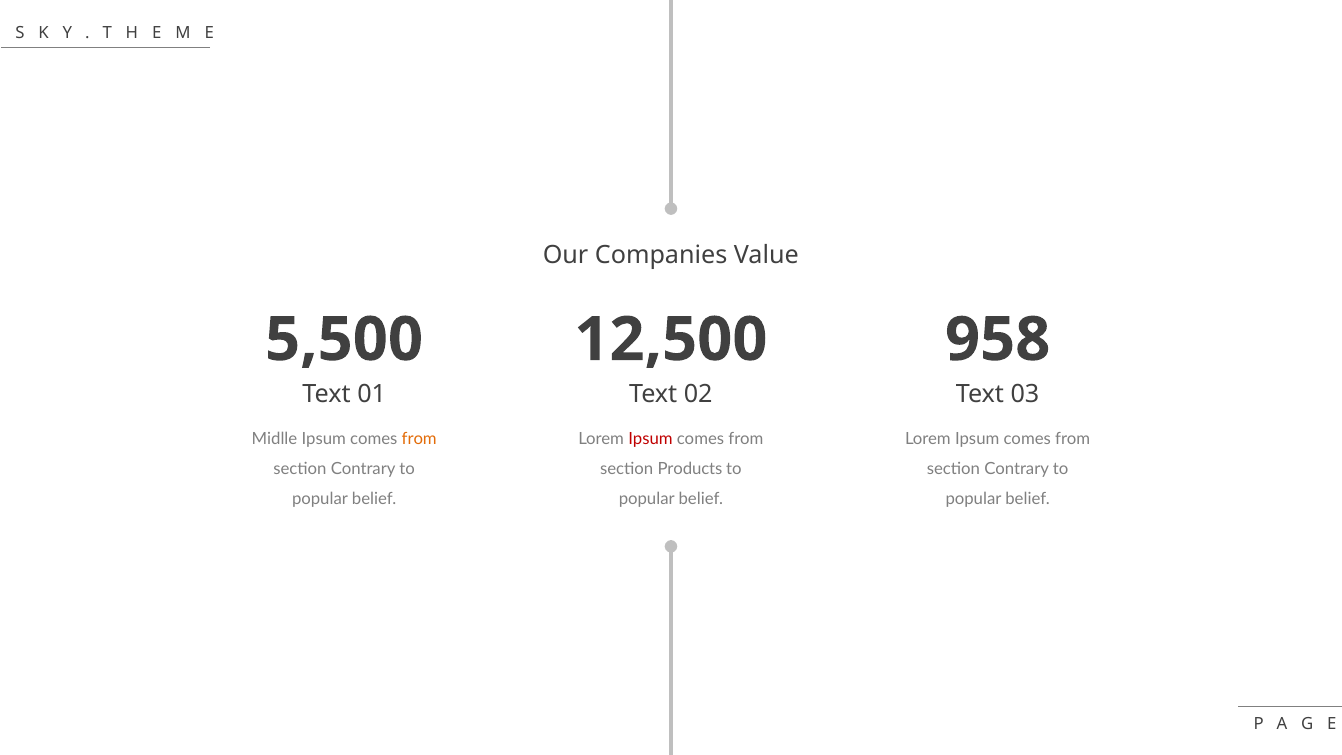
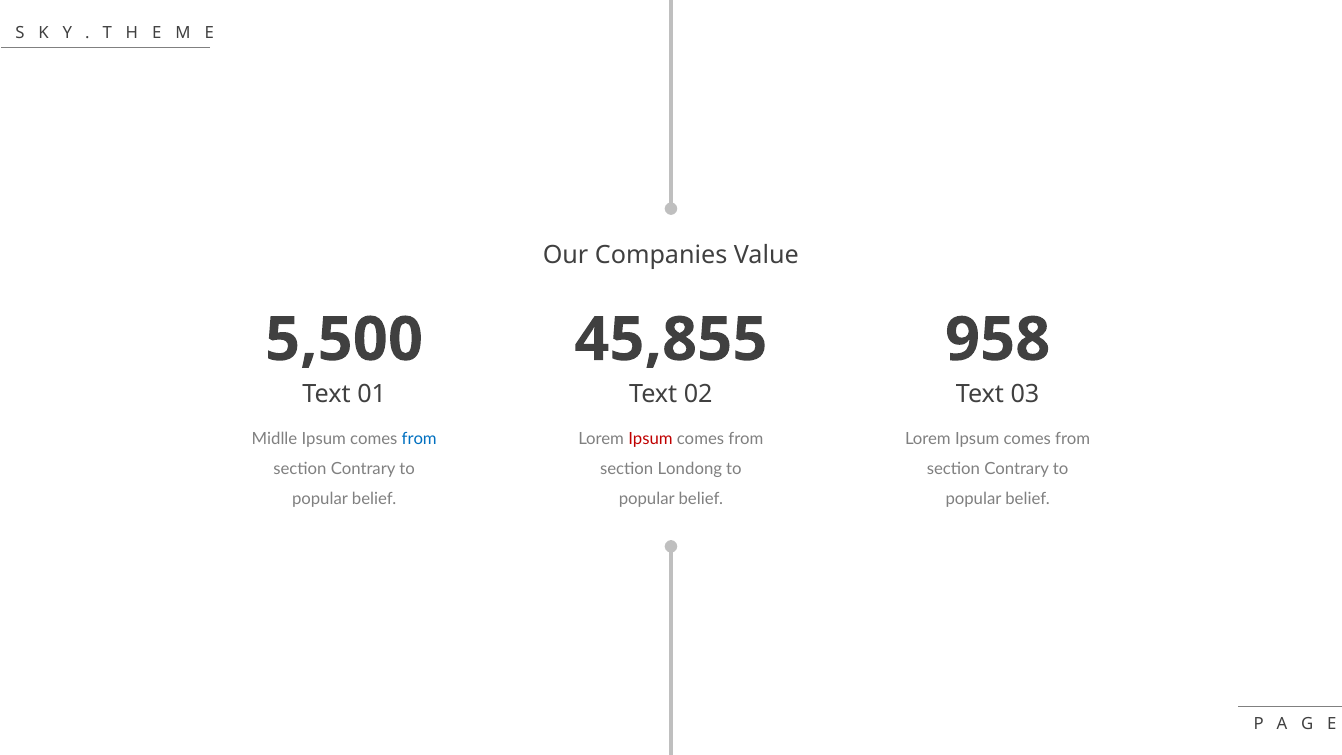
12,500: 12,500 -> 45,855
from at (419, 439) colour: orange -> blue
Products: Products -> Londong
